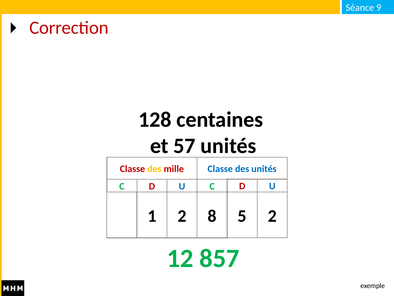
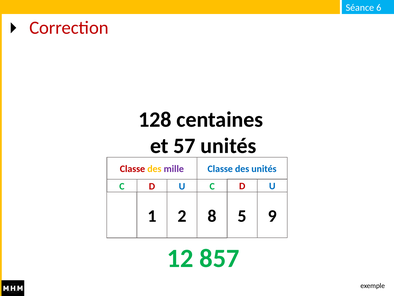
9: 9 -> 6
mille colour: red -> purple
5 2: 2 -> 9
